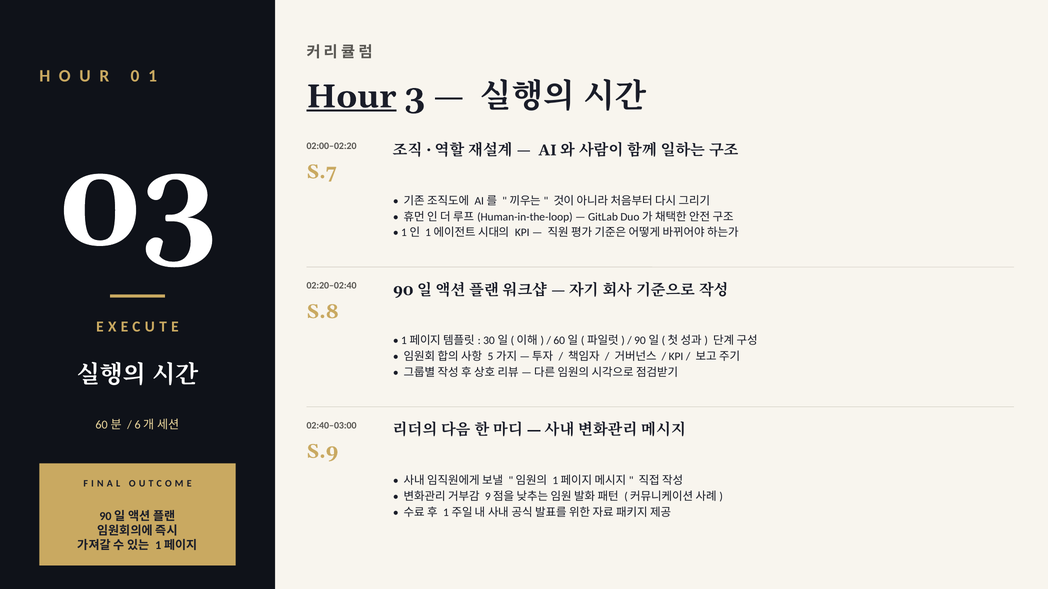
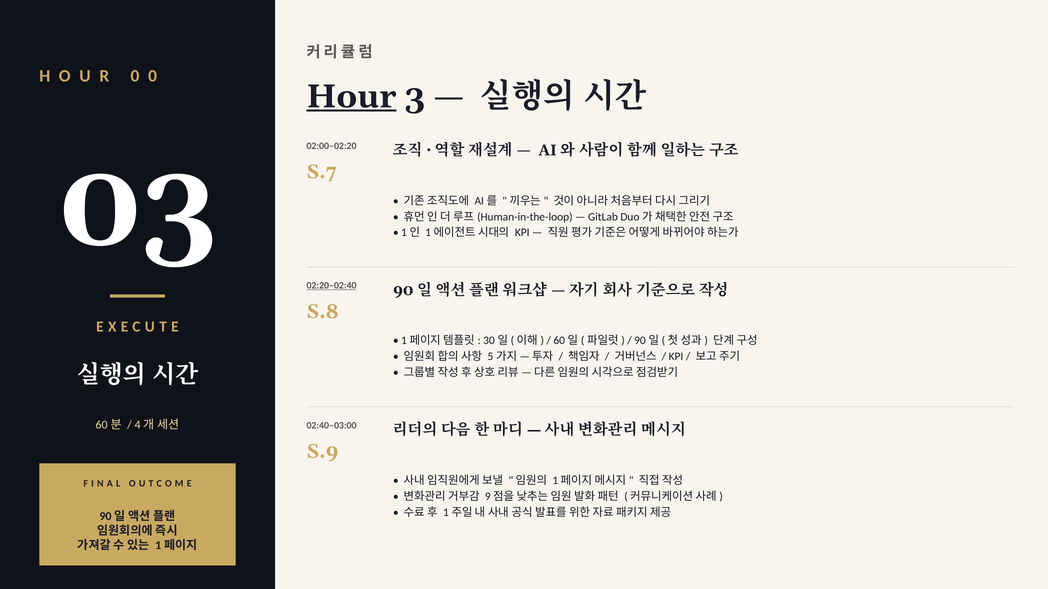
1 at (153, 76): 1 -> 0
02:20–02:40 underline: none -> present
6: 6 -> 4
